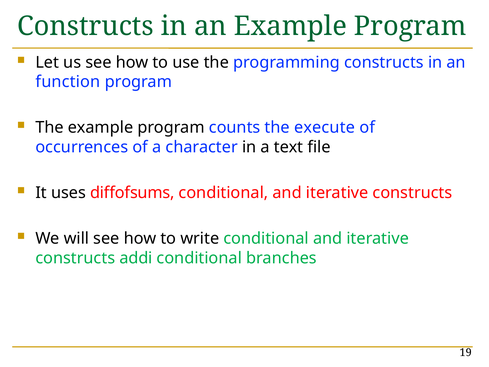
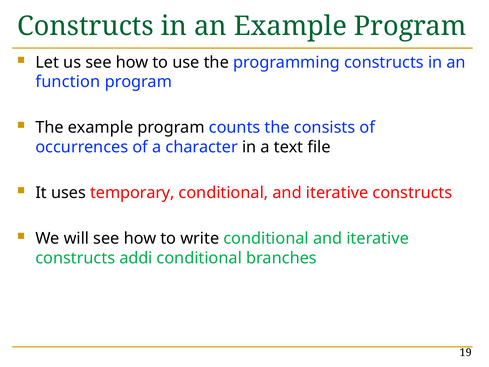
execute: execute -> consists
diffofsums: diffofsums -> temporary
